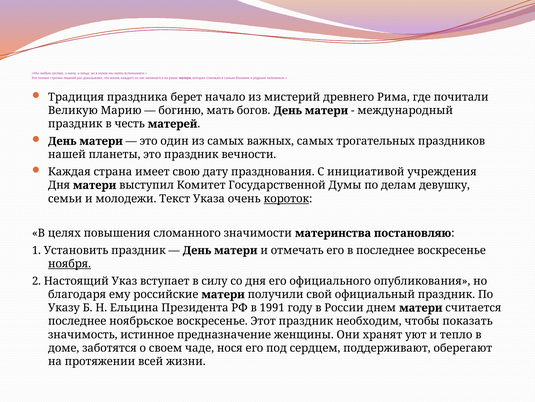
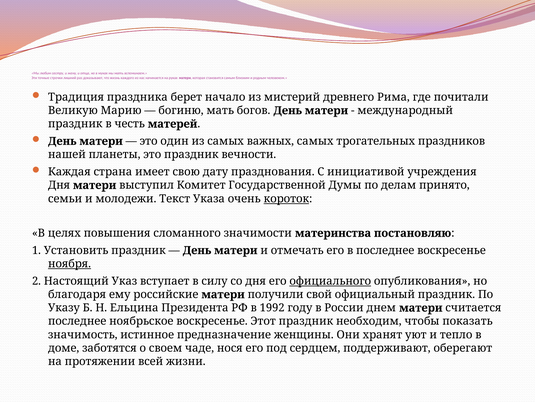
девушку: девушку -> принято
официального underline: none -> present
1991: 1991 -> 1992
